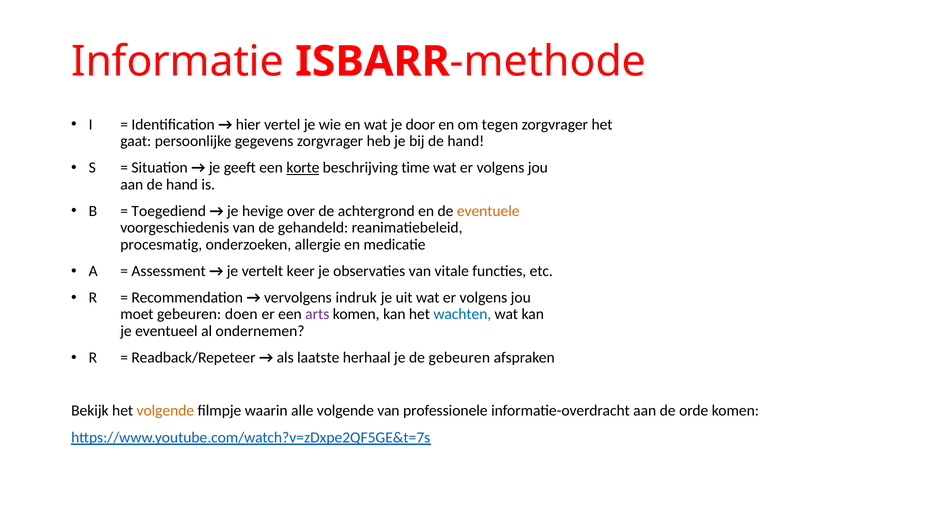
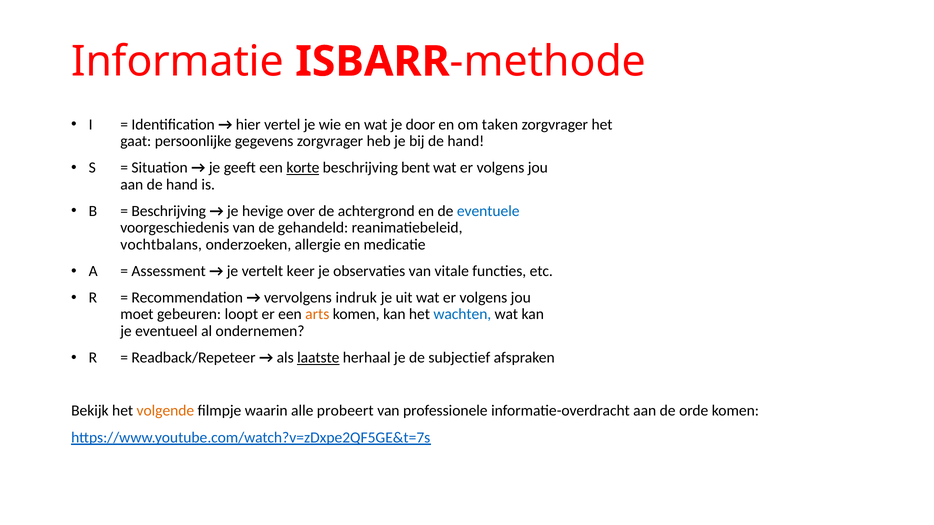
tegen: tegen -> taken
time: time -> bent
Toegediend at (169, 211): Toegediend -> Beschrijving
eventuele colour: orange -> blue
procesmatig: procesmatig -> vochtbalans
doen: doen -> loopt
arts colour: purple -> orange
laatste underline: none -> present
de gebeuren: gebeuren -> subjectief
alle volgende: volgende -> probeert
